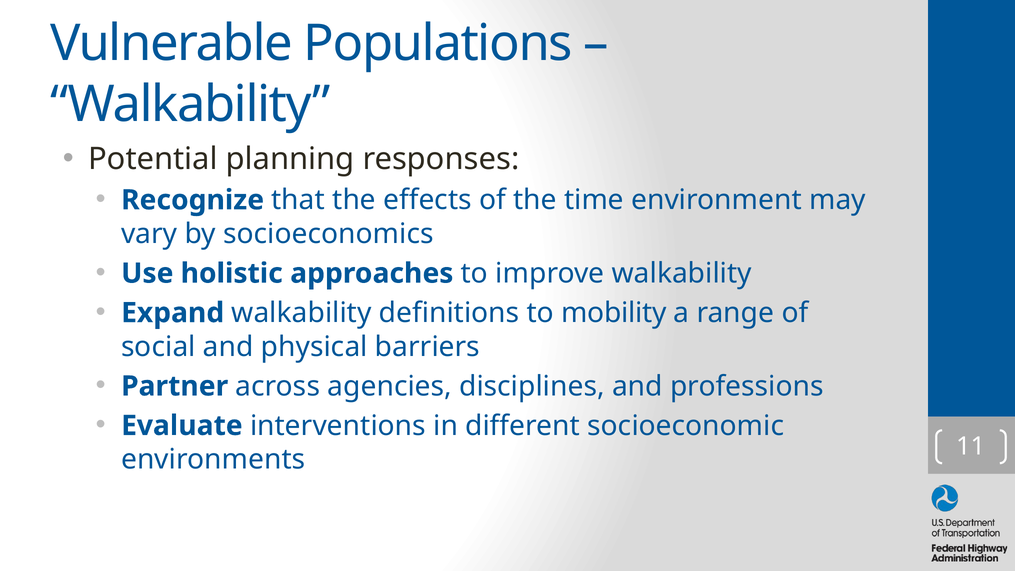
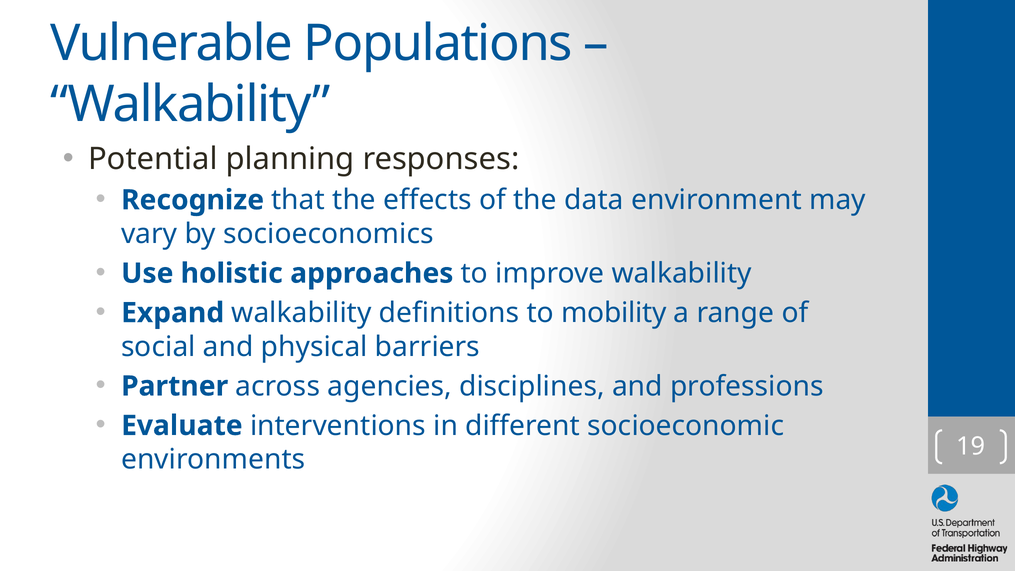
time: time -> data
11: 11 -> 19
